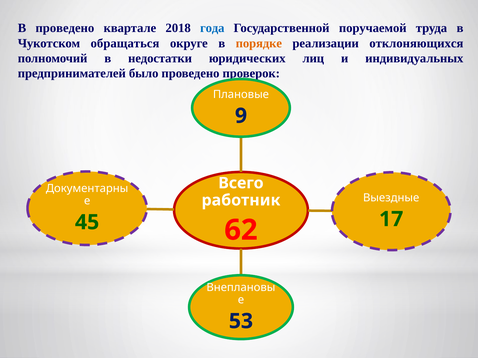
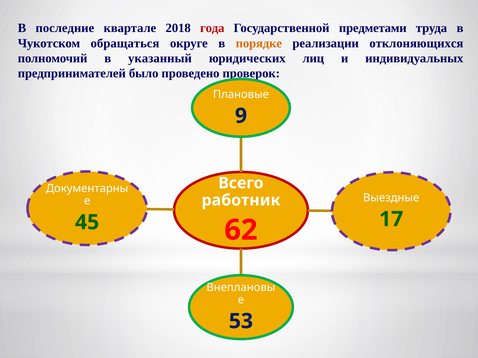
В проведено: проведено -> последние
года colour: blue -> red
поручаемой: поручаемой -> предметами
недостатки: недостатки -> указанный
